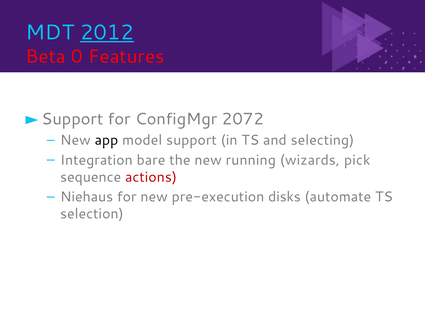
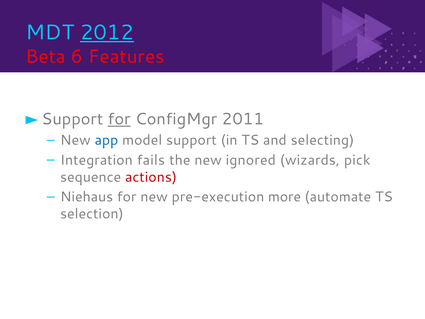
0: 0 -> 6
for at (119, 119) underline: none -> present
2072: 2072 -> 2011
app colour: black -> blue
bare: bare -> fails
running: running -> ignored
disks: disks -> more
